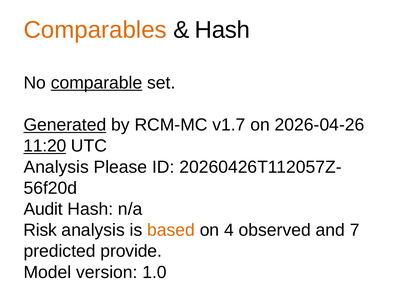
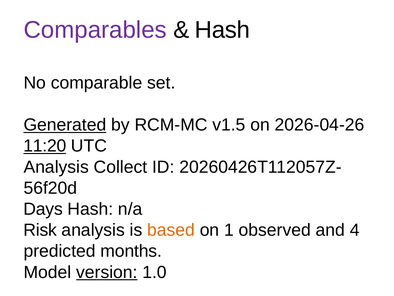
Comparables colour: orange -> purple
comparable underline: present -> none
v1.7: v1.7 -> v1.5
Please: Please -> Collect
Audit: Audit -> Days
4: 4 -> 1
7: 7 -> 4
provide: provide -> months
version underline: none -> present
